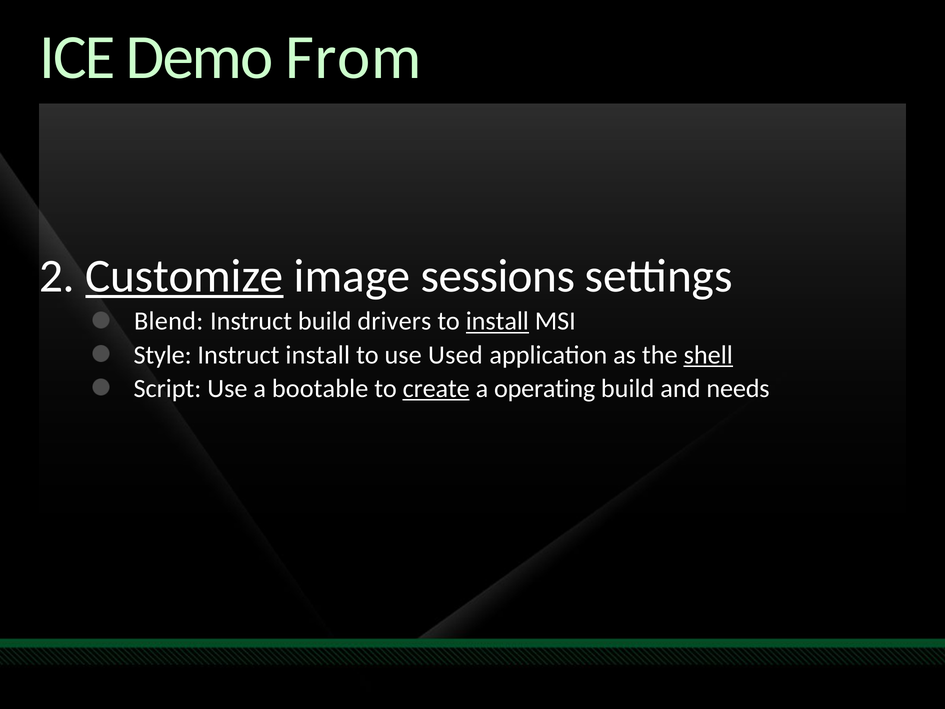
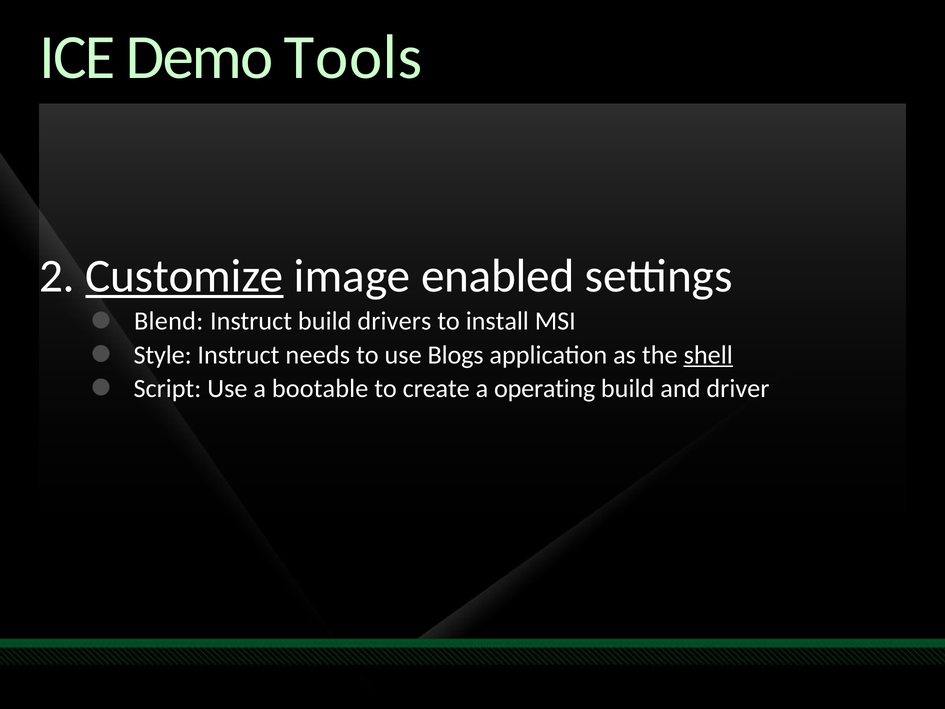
From: From -> Tools
sessions: sessions -> enabled
install at (497, 321) underline: present -> none
Instruct install: install -> needs
Used: Used -> Blogs
create underline: present -> none
needs: needs -> driver
